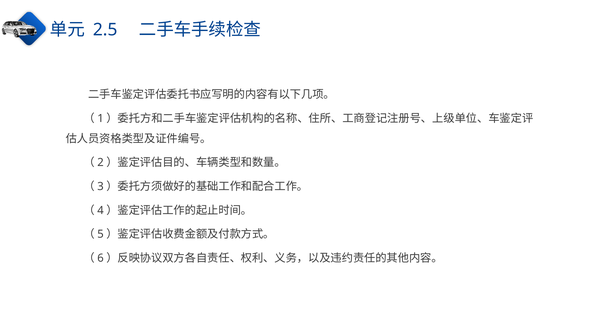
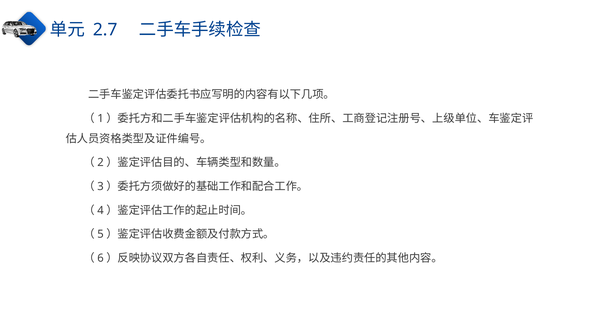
2.5: 2.5 -> 2.7
